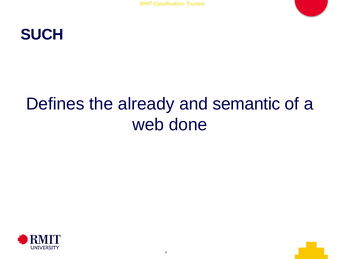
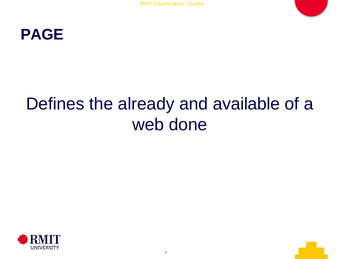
SUCH: SUCH -> PAGE
semantic: semantic -> available
